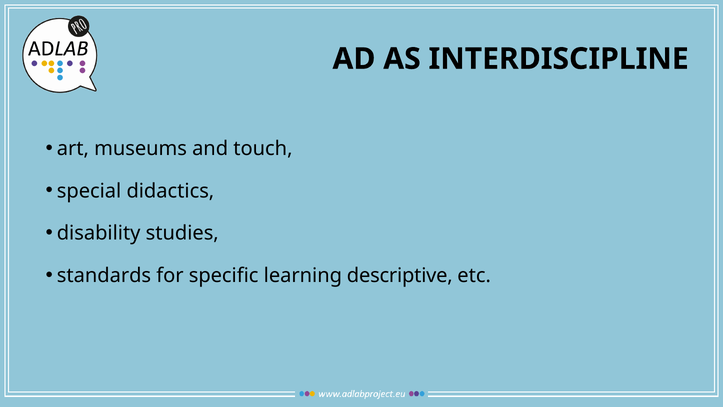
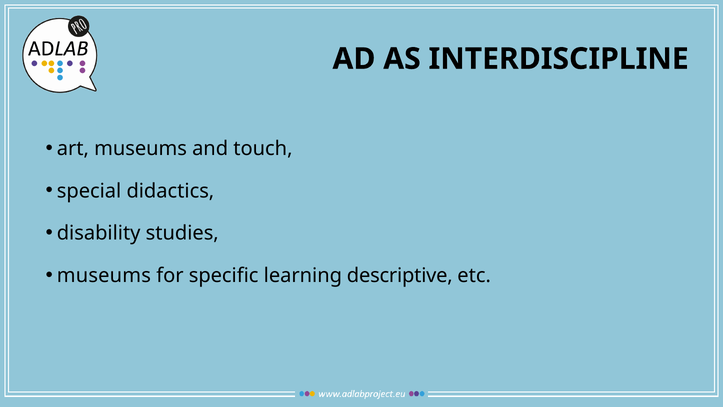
standards at (104, 275): standards -> museums
